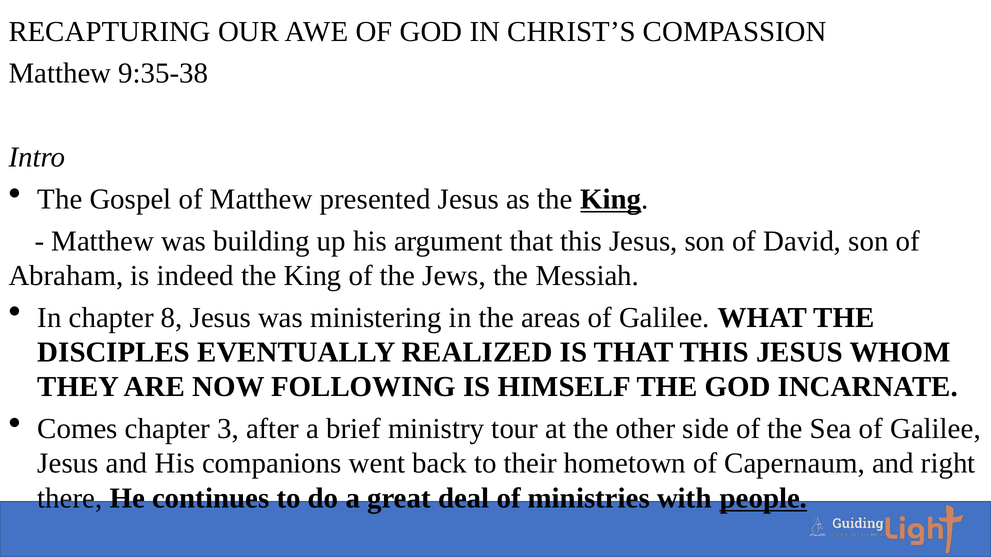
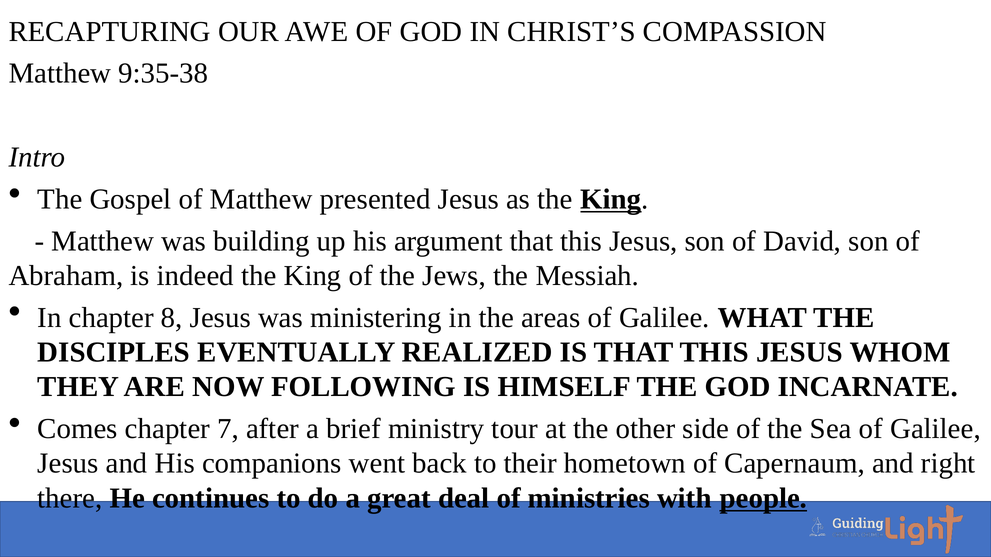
3: 3 -> 7
